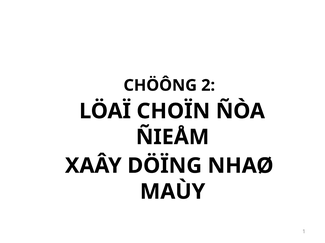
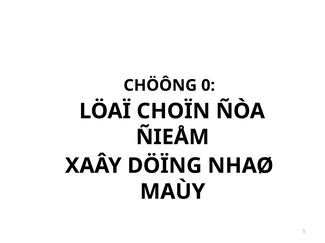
2: 2 -> 0
